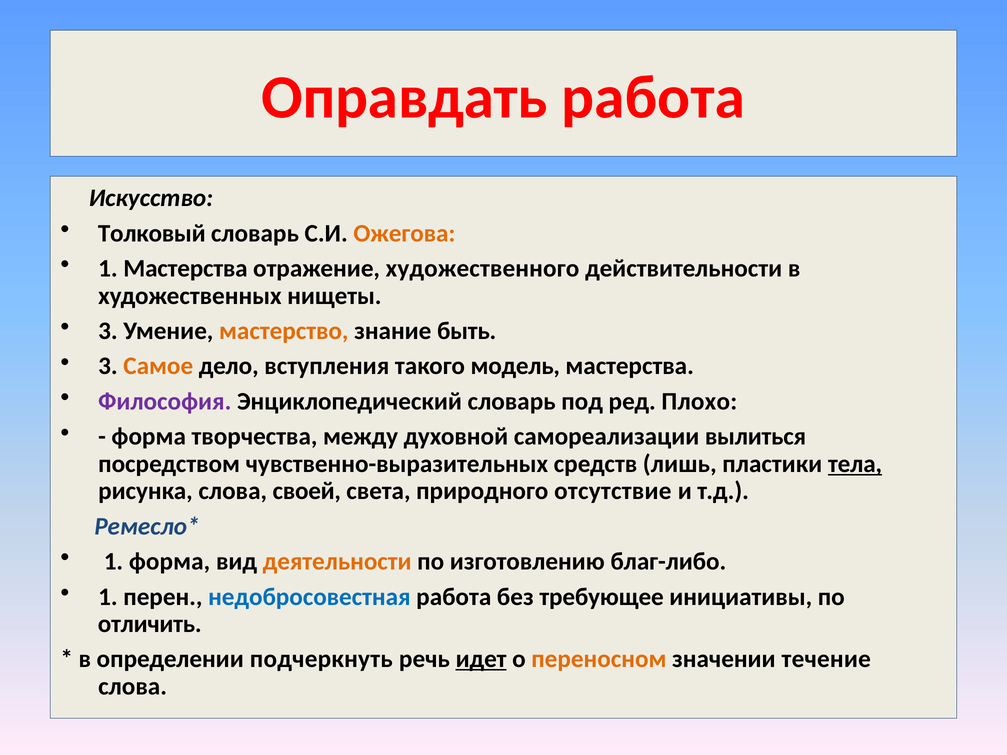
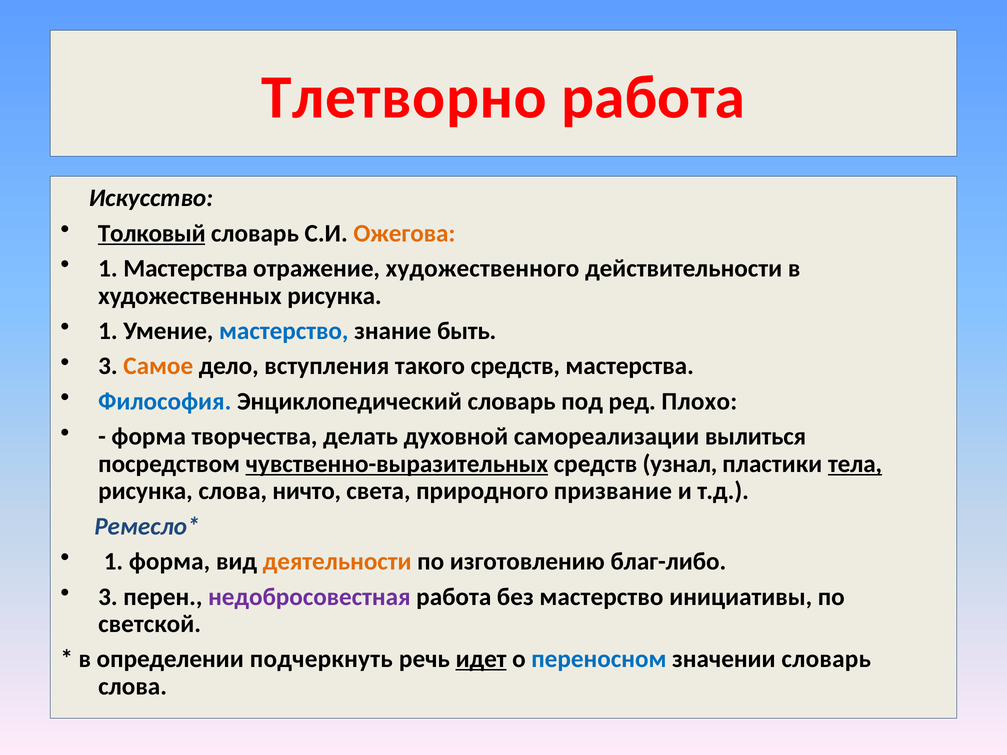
Оправдать: Оправдать -> Тлетворно
Толковый underline: none -> present
художественных нищеты: нищеты -> рисунка
3 at (108, 331): 3 -> 1
мастерство at (284, 331) colour: orange -> blue
такого модель: модель -> средств
Философия colour: purple -> blue
между: между -> делать
чувственно-выразительных underline: none -> present
лишь: лишь -> узнал
своей: своей -> ничто
отсутствие: отсутствие -> призвание
1 at (108, 597): 1 -> 3
недобросовестная colour: blue -> purple
без требующее: требующее -> мастерство
отличить: отличить -> светской
переносном colour: orange -> blue
значении течение: течение -> словарь
